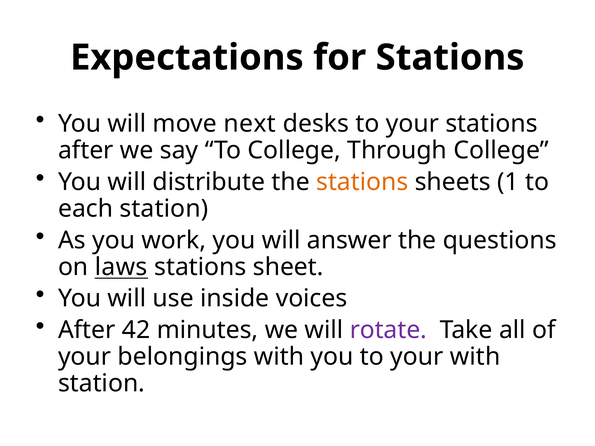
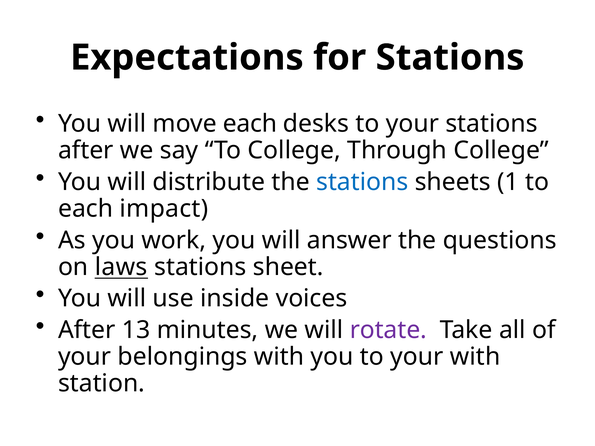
move next: next -> each
stations at (362, 182) colour: orange -> blue
each station: station -> impact
42: 42 -> 13
